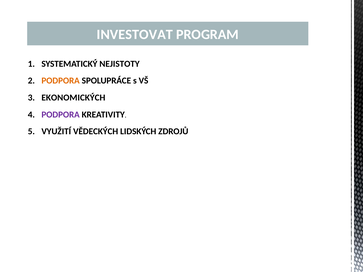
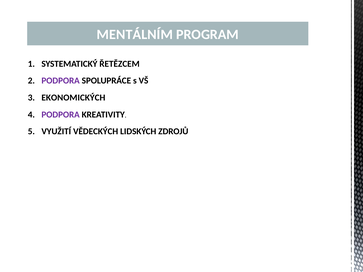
INVESTOVAT: INVESTOVAT -> MENTÁLNÍM
NEJISTOTY: NEJISTOTY -> ŘETĚZCEM
PODPORA at (61, 81) colour: orange -> purple
